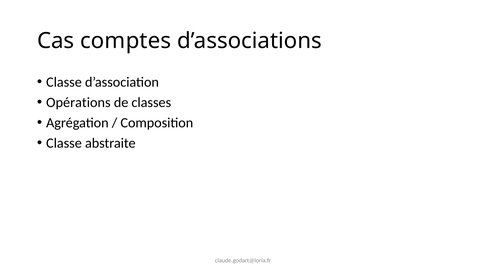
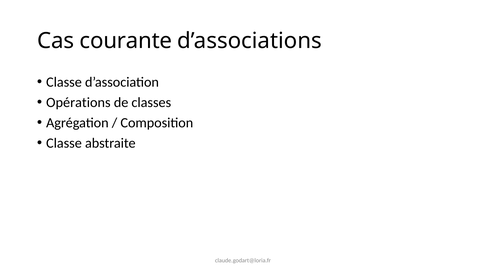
comptes: comptes -> courante
